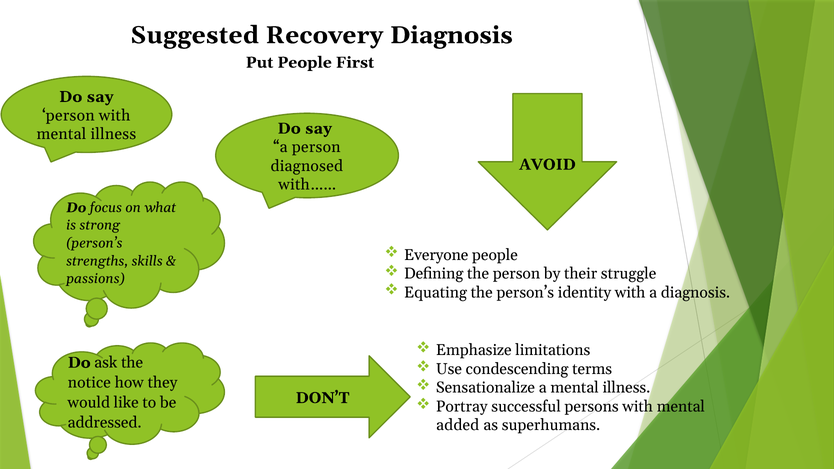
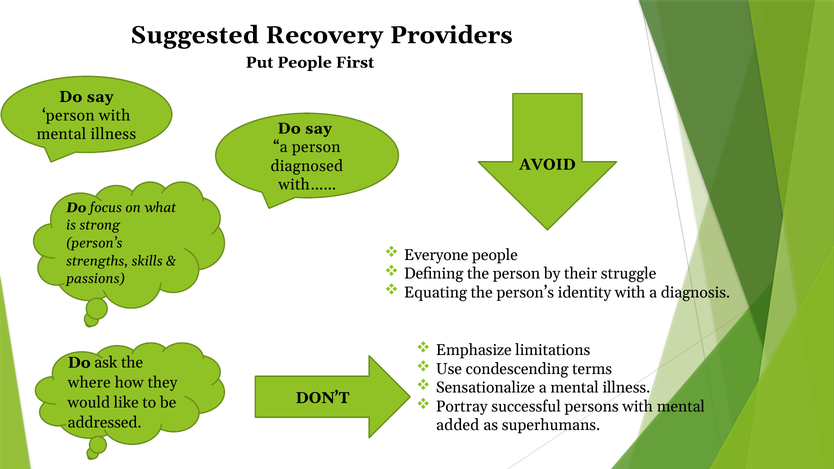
Recovery Diagnosis: Diagnosis -> Providers
notice: notice -> where
